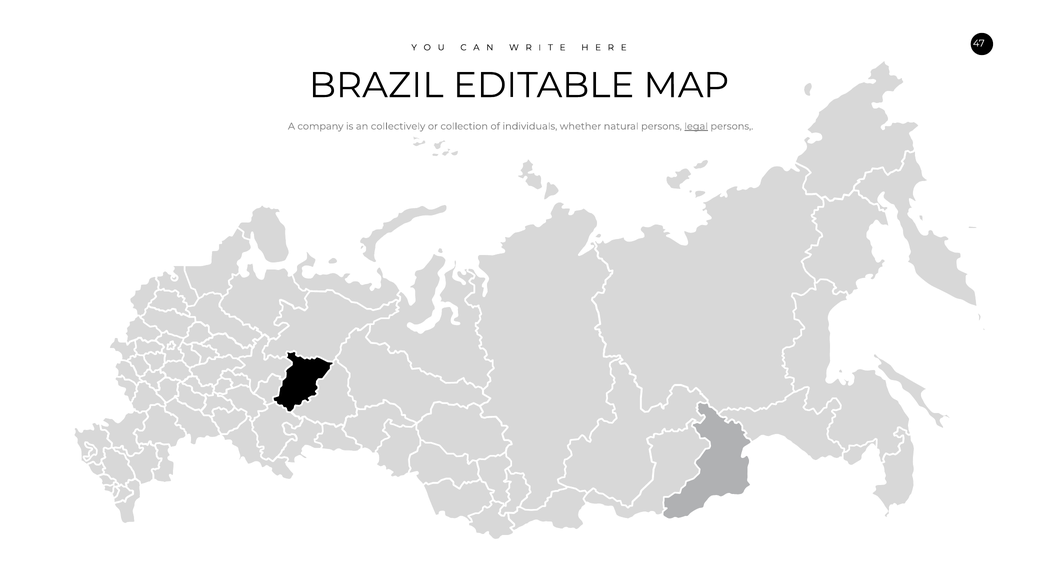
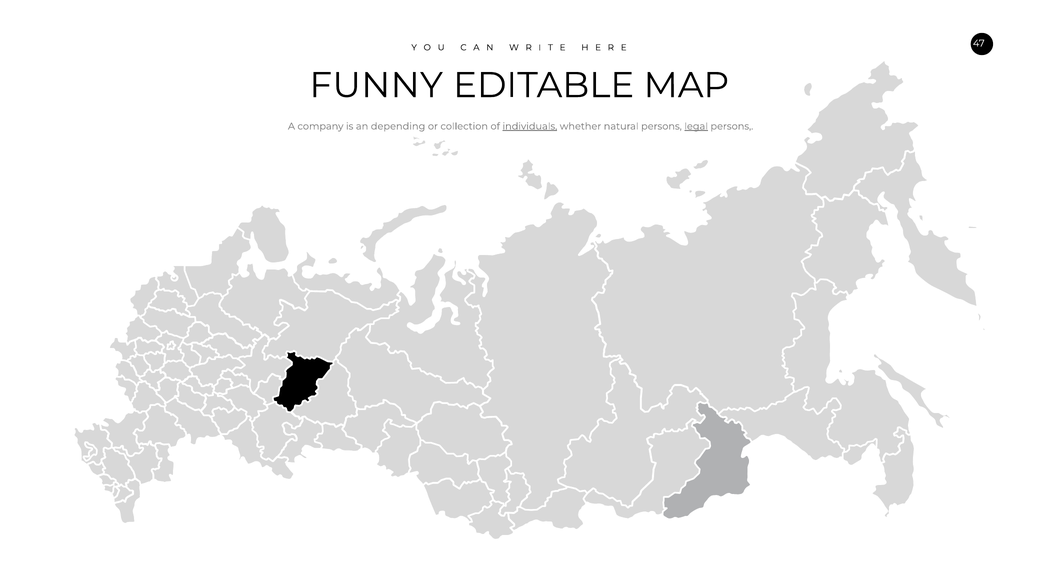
BRAZIL: BRAZIL -> FUNNY
collectively: collectively -> depending
individuals underline: none -> present
